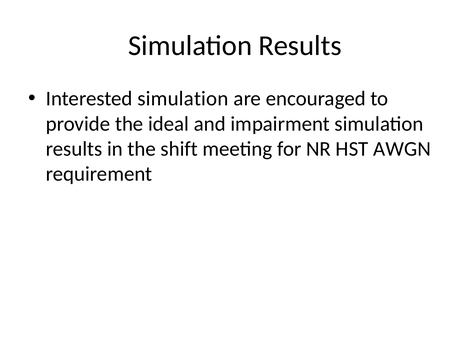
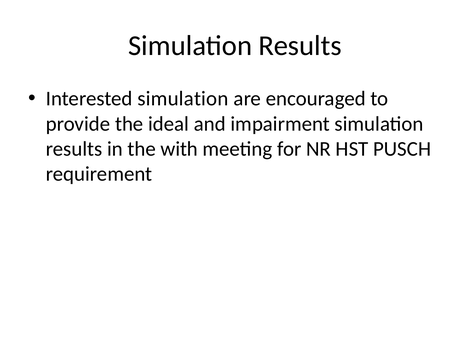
shift: shift -> with
AWGN: AWGN -> PUSCH
